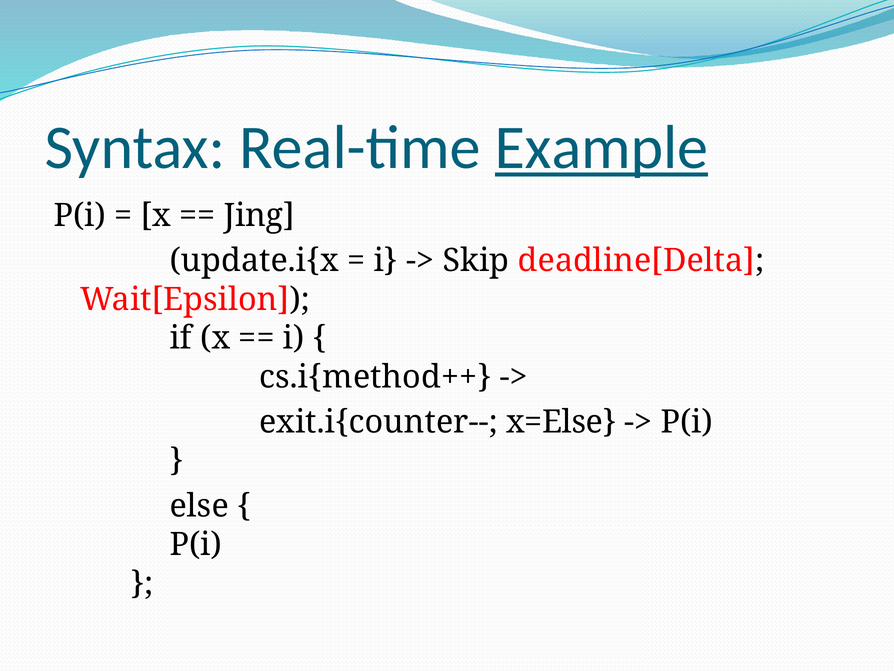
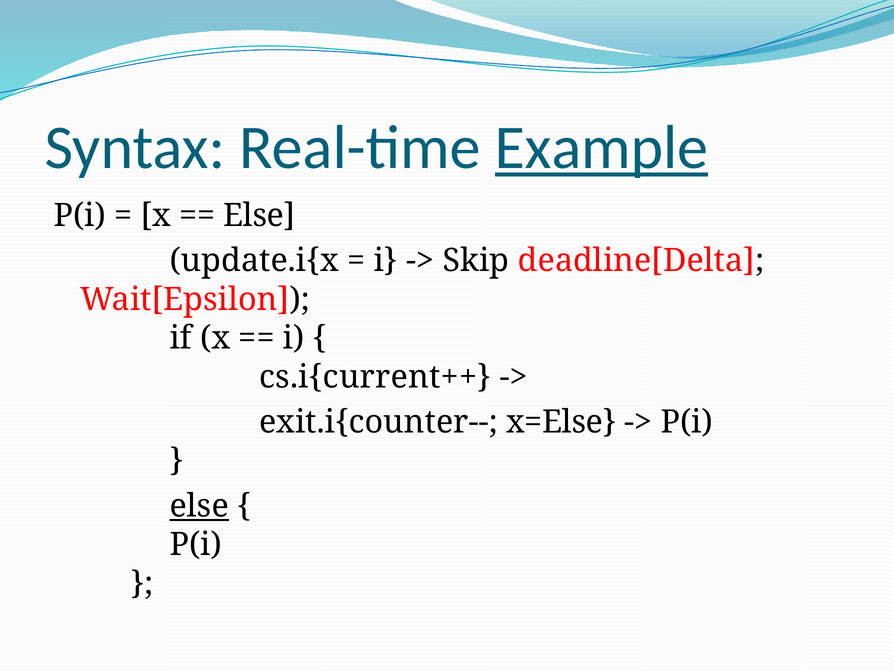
Jing at (259, 215): Jing -> Else
cs.i{method++: cs.i{method++ -> cs.i{current++
else at (199, 506) underline: none -> present
